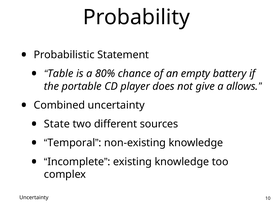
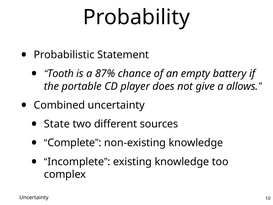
Table: Table -> Tooth
80%: 80% -> 87%
Temporal: Temporal -> Complete
